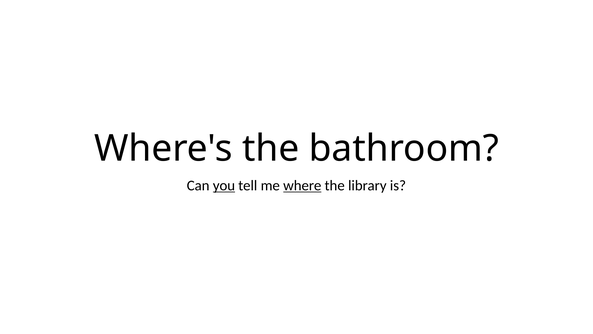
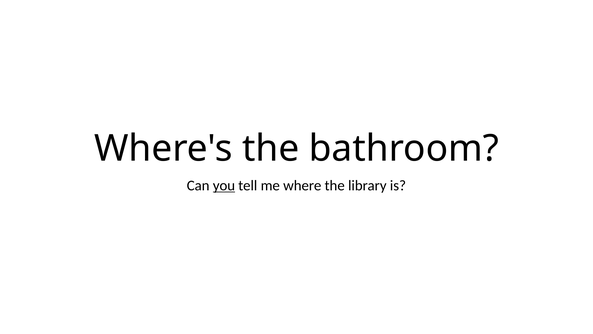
where underline: present -> none
